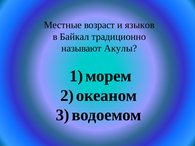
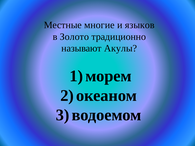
возраст: возраст -> многие
Байкал: Байкал -> Золото
